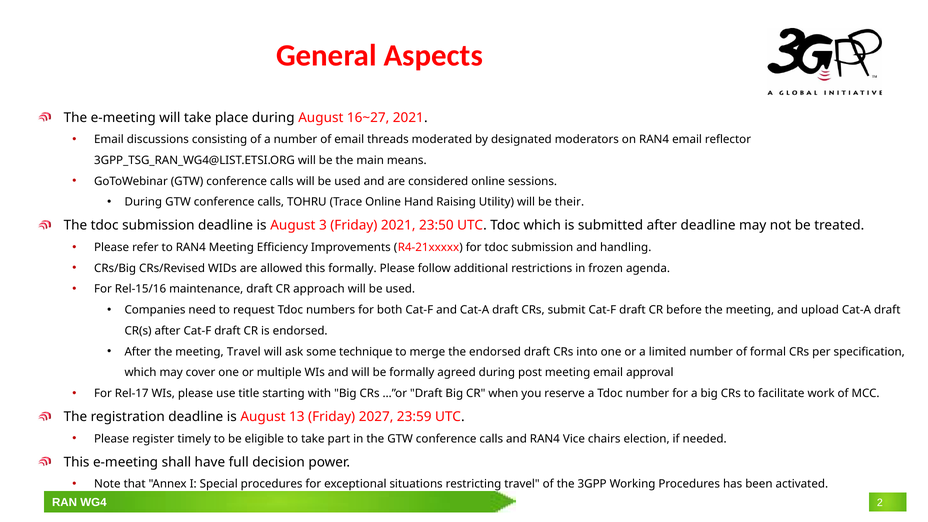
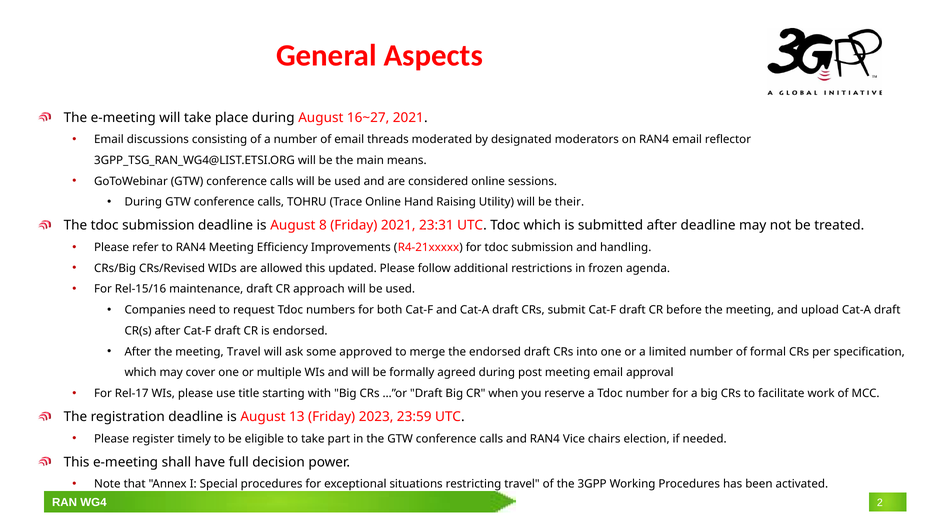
3: 3 -> 8
23:50: 23:50 -> 23:31
this formally: formally -> updated
technique: technique -> approved
2027: 2027 -> 2023
